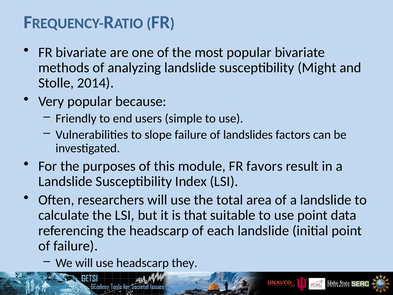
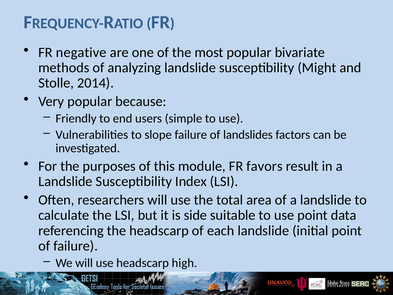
FR bivariate: bivariate -> negative
that: that -> side
they: they -> high
